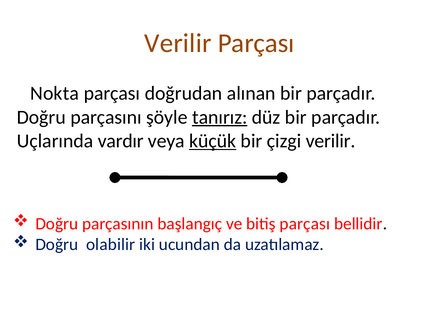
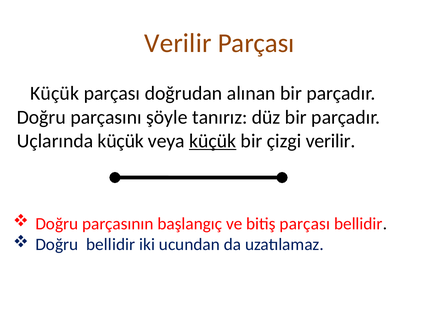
Nokta at (55, 93): Nokta -> Küçük
tanırız underline: present -> none
Uçlarında vardır: vardır -> küçük
Doğru olabilir: olabilir -> bellidir
